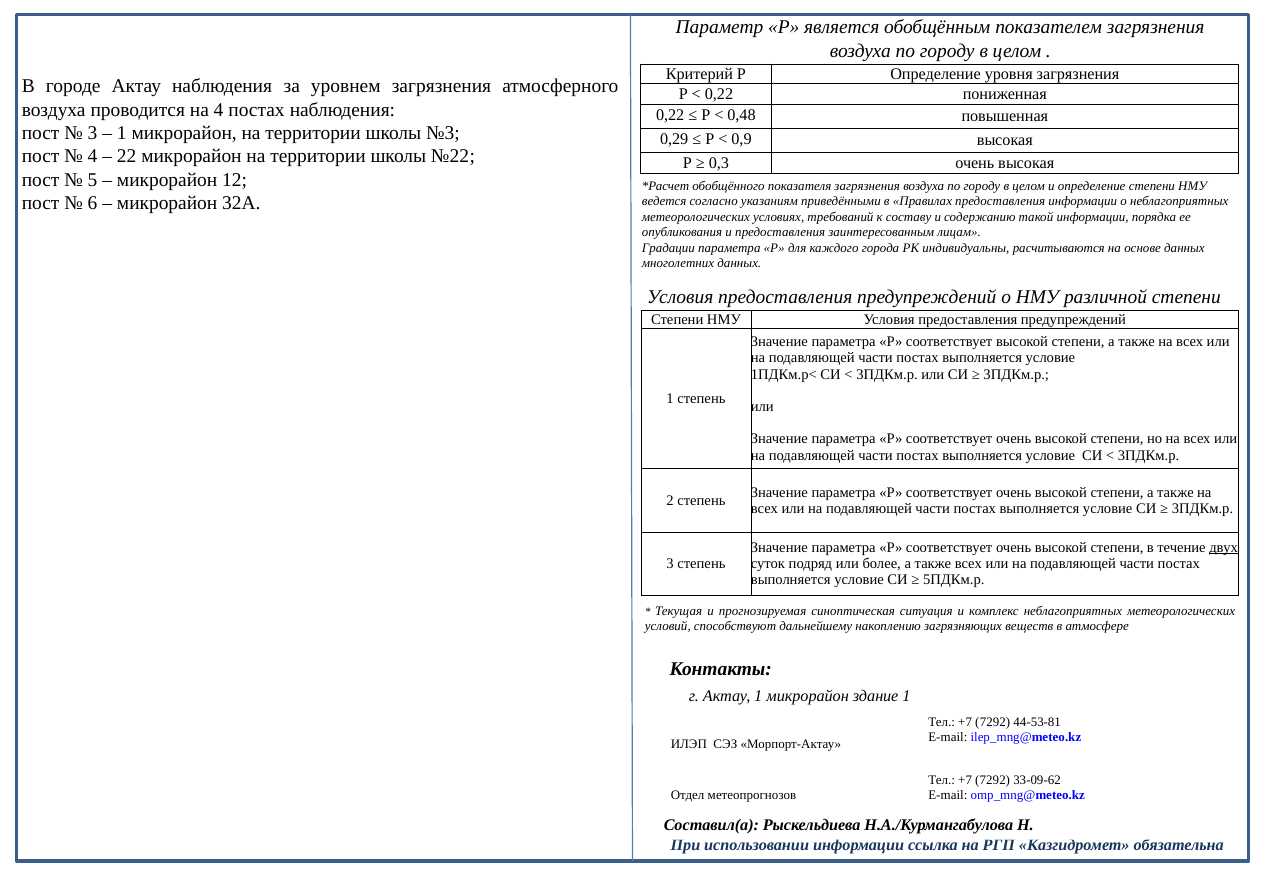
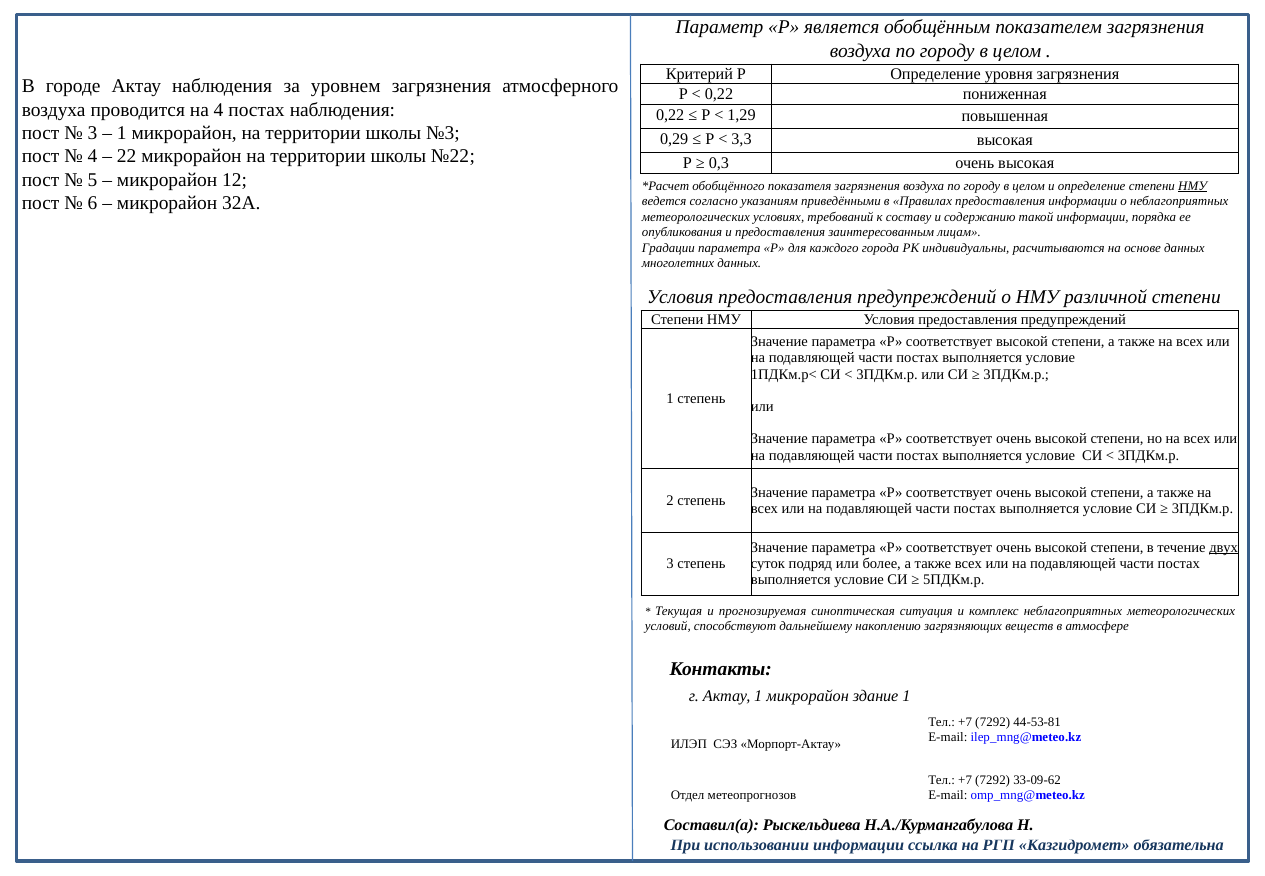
0,48: 0,48 -> 1,29
0,9: 0,9 -> 3,3
НМУ at (1193, 186) underline: none -> present
